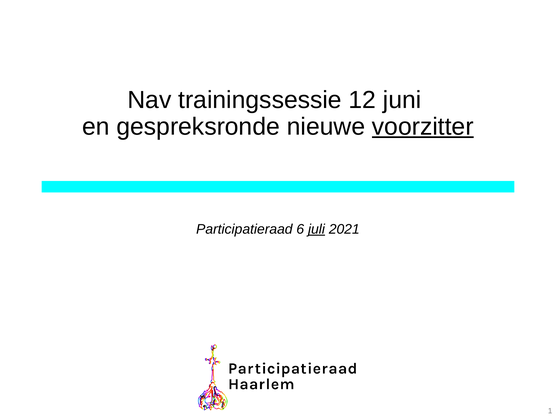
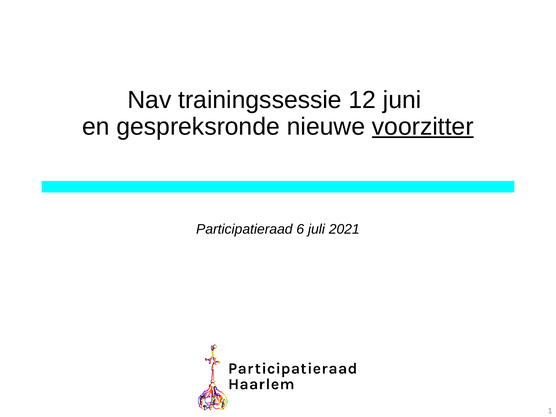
juli underline: present -> none
